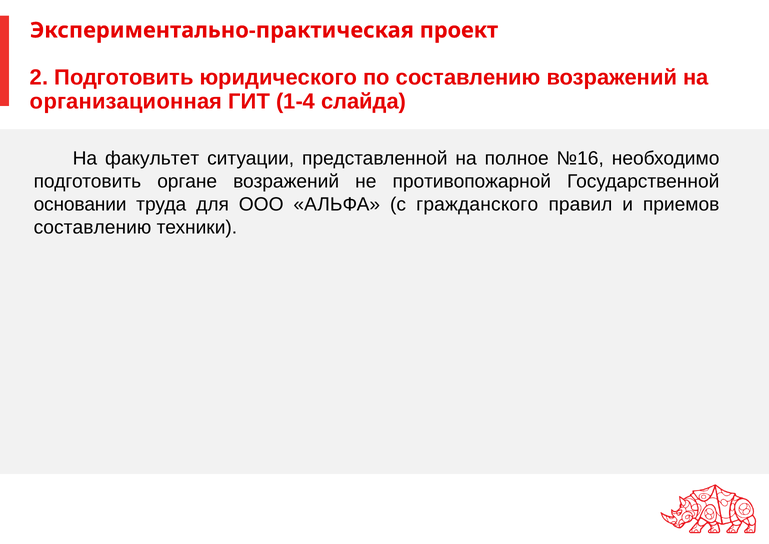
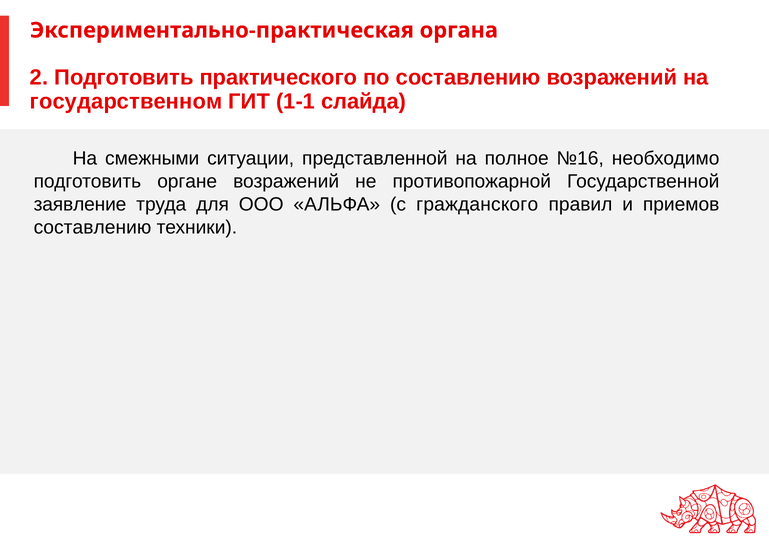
проект: проект -> органа
юридического: юридического -> практического
организационная: организационная -> государственном
1-4: 1-4 -> 1-1
факультет: факультет -> смежными
основании: основании -> заявление
